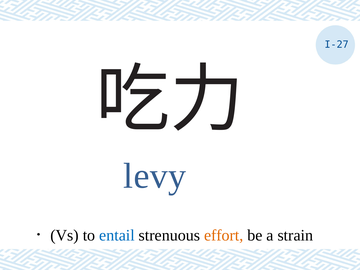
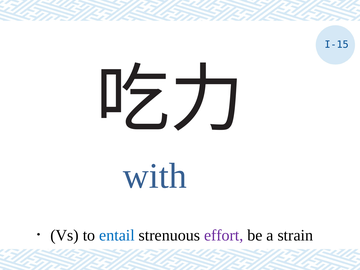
I-27: I-27 -> I-15
levy: levy -> with
effort colour: orange -> purple
